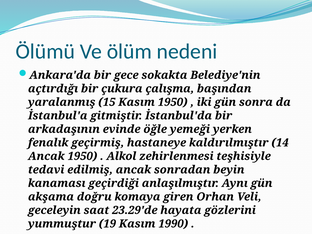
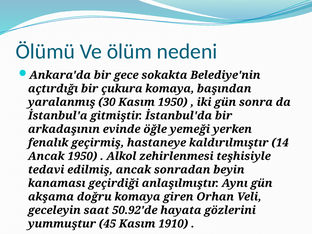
çukura çalışma: çalışma -> komaya
15: 15 -> 30
23.29'de: 23.29'de -> 50.92'de
19: 19 -> 45
1990: 1990 -> 1910
